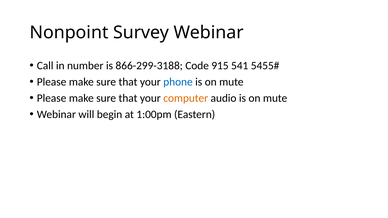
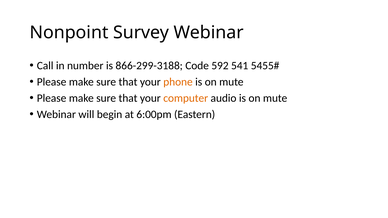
915: 915 -> 592
phone colour: blue -> orange
1:00pm: 1:00pm -> 6:00pm
